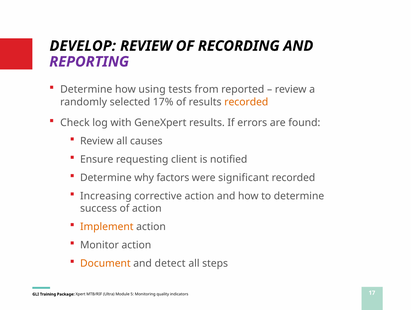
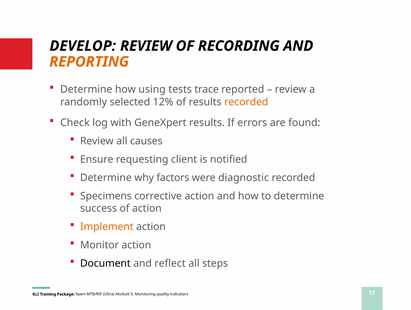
REPORTING colour: purple -> orange
from: from -> trace
17%: 17% -> 12%
significant: significant -> diagnostic
Increasing: Increasing -> Specimens
Document colour: orange -> black
detect: detect -> reflect
